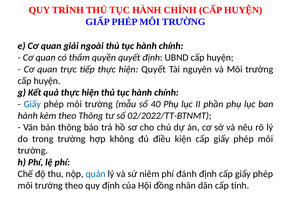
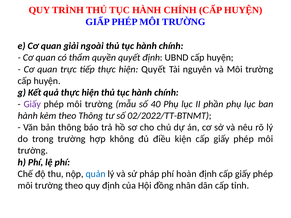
Giấy at (32, 104) colour: blue -> purple
niêm: niêm -> pháp
đánh: đánh -> hoàn
